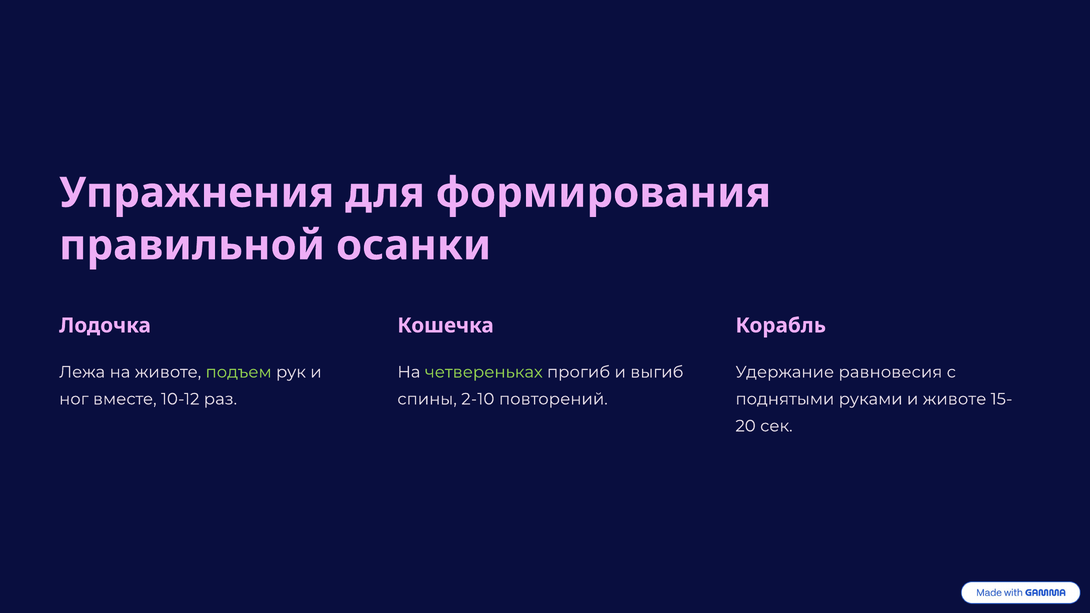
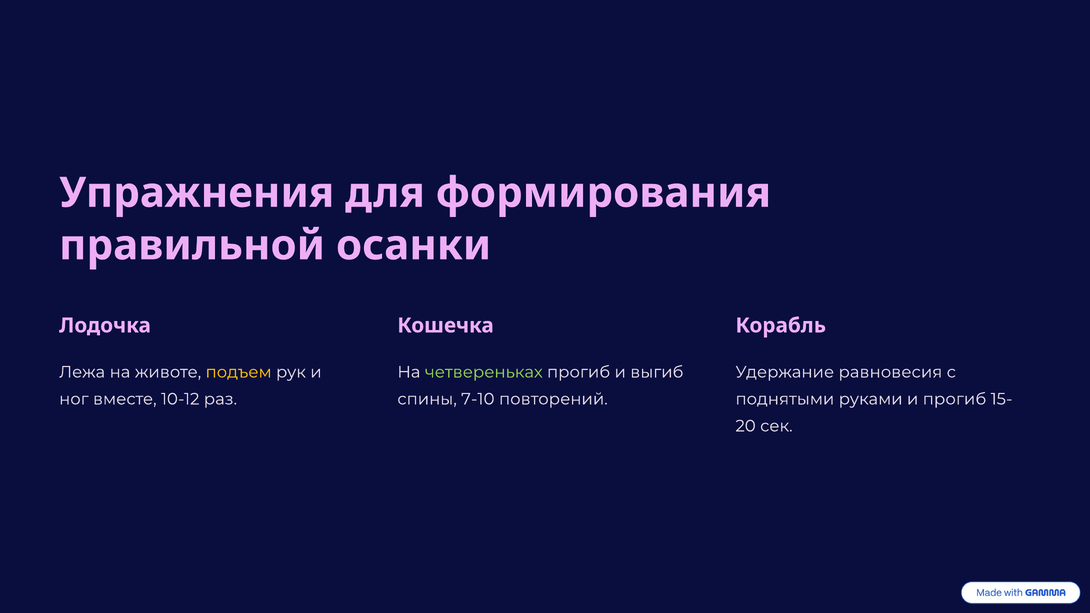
подъем colour: light green -> yellow
2-10: 2-10 -> 7-10
и животе: животе -> прогиб
